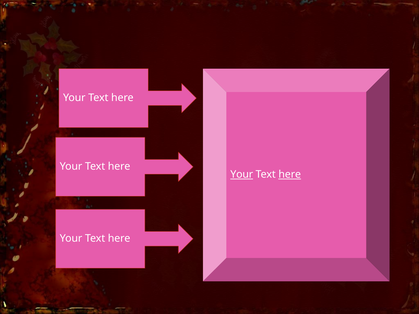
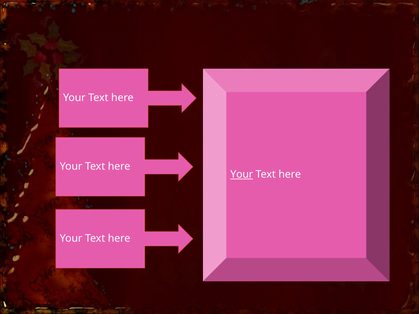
here at (290, 175) underline: present -> none
